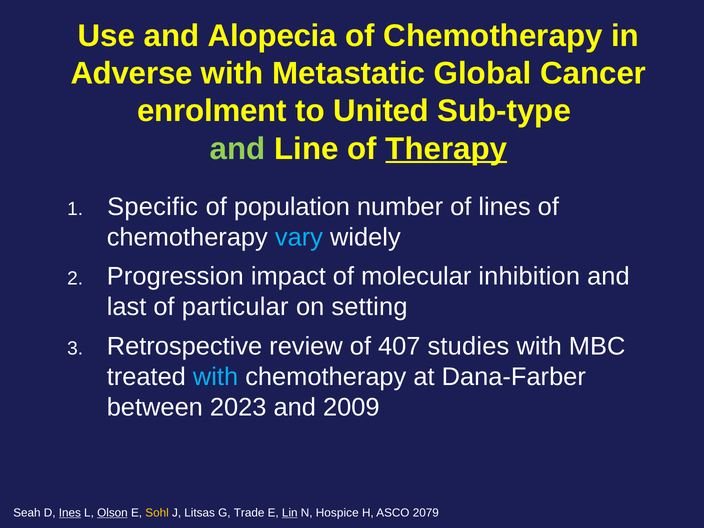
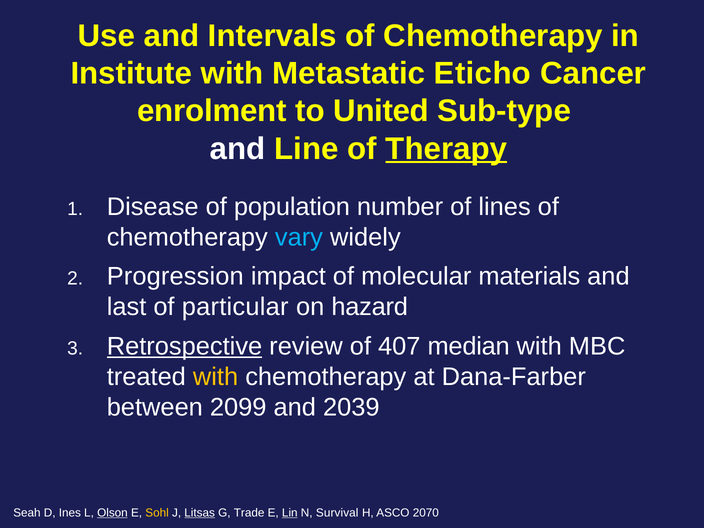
Alopecia: Alopecia -> Intervals
Adverse: Adverse -> Institute
Global: Global -> Eticho
and at (238, 149) colour: light green -> white
Specific: Specific -> Disease
inhibition: inhibition -> materials
setting: setting -> hazard
Retrospective underline: none -> present
studies: studies -> median
with at (216, 377) colour: light blue -> yellow
2023: 2023 -> 2099
2009: 2009 -> 2039
Ines underline: present -> none
Litsas underline: none -> present
Hospice: Hospice -> Survival
2079: 2079 -> 2070
